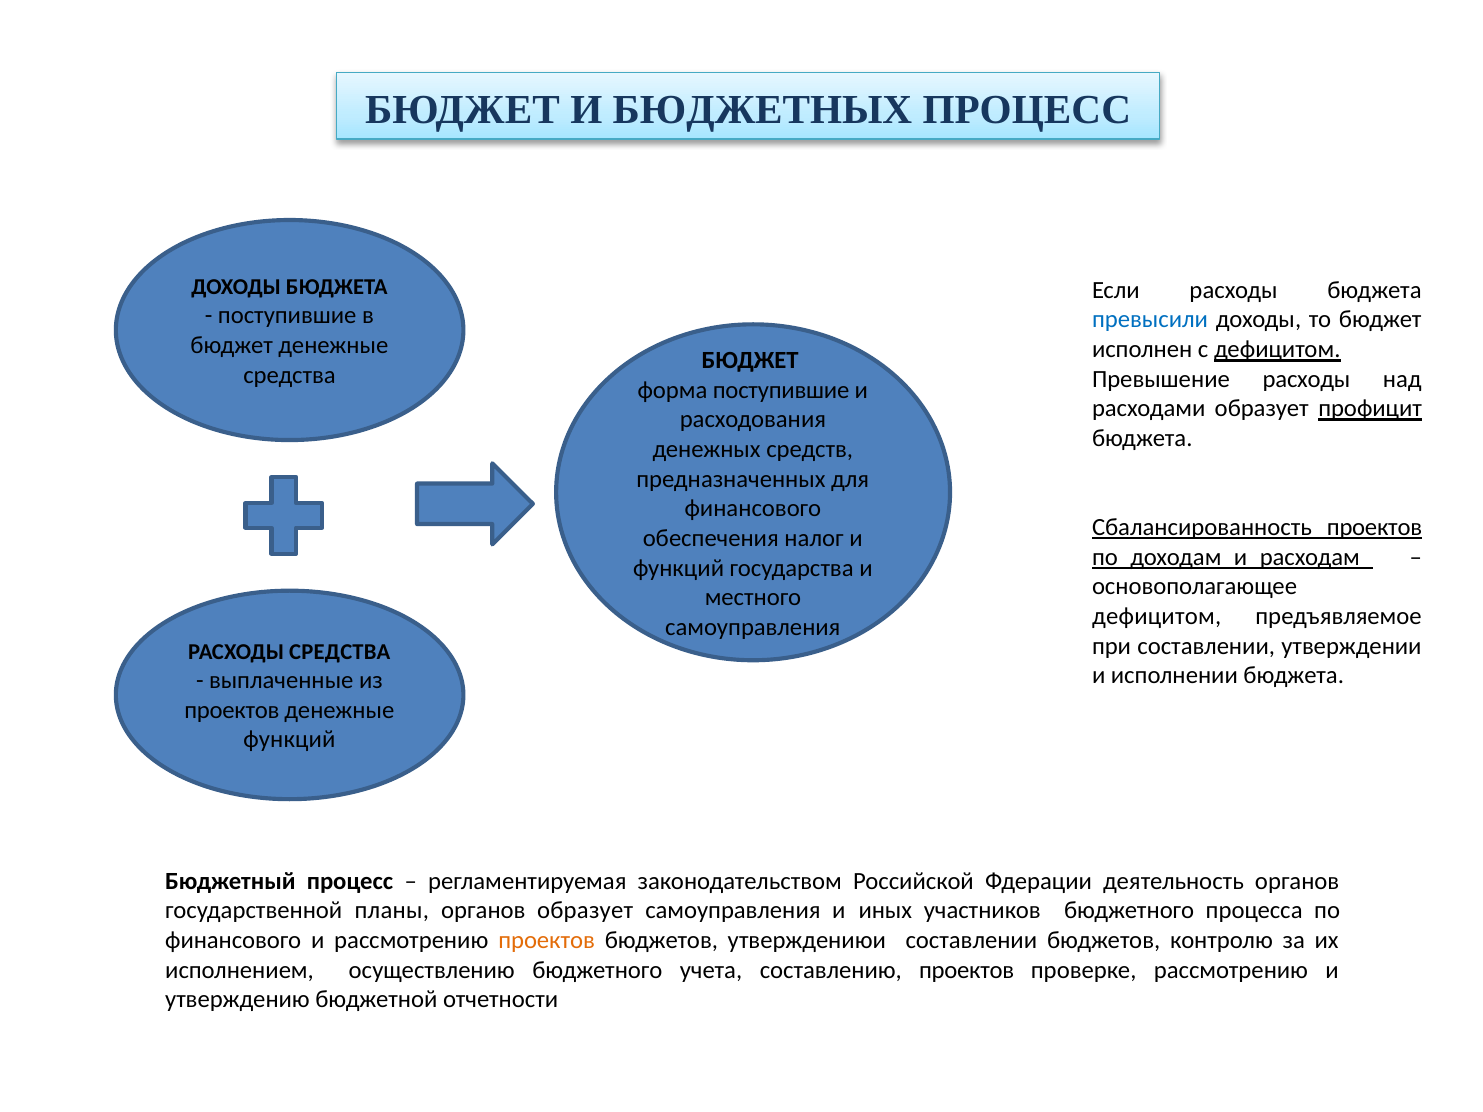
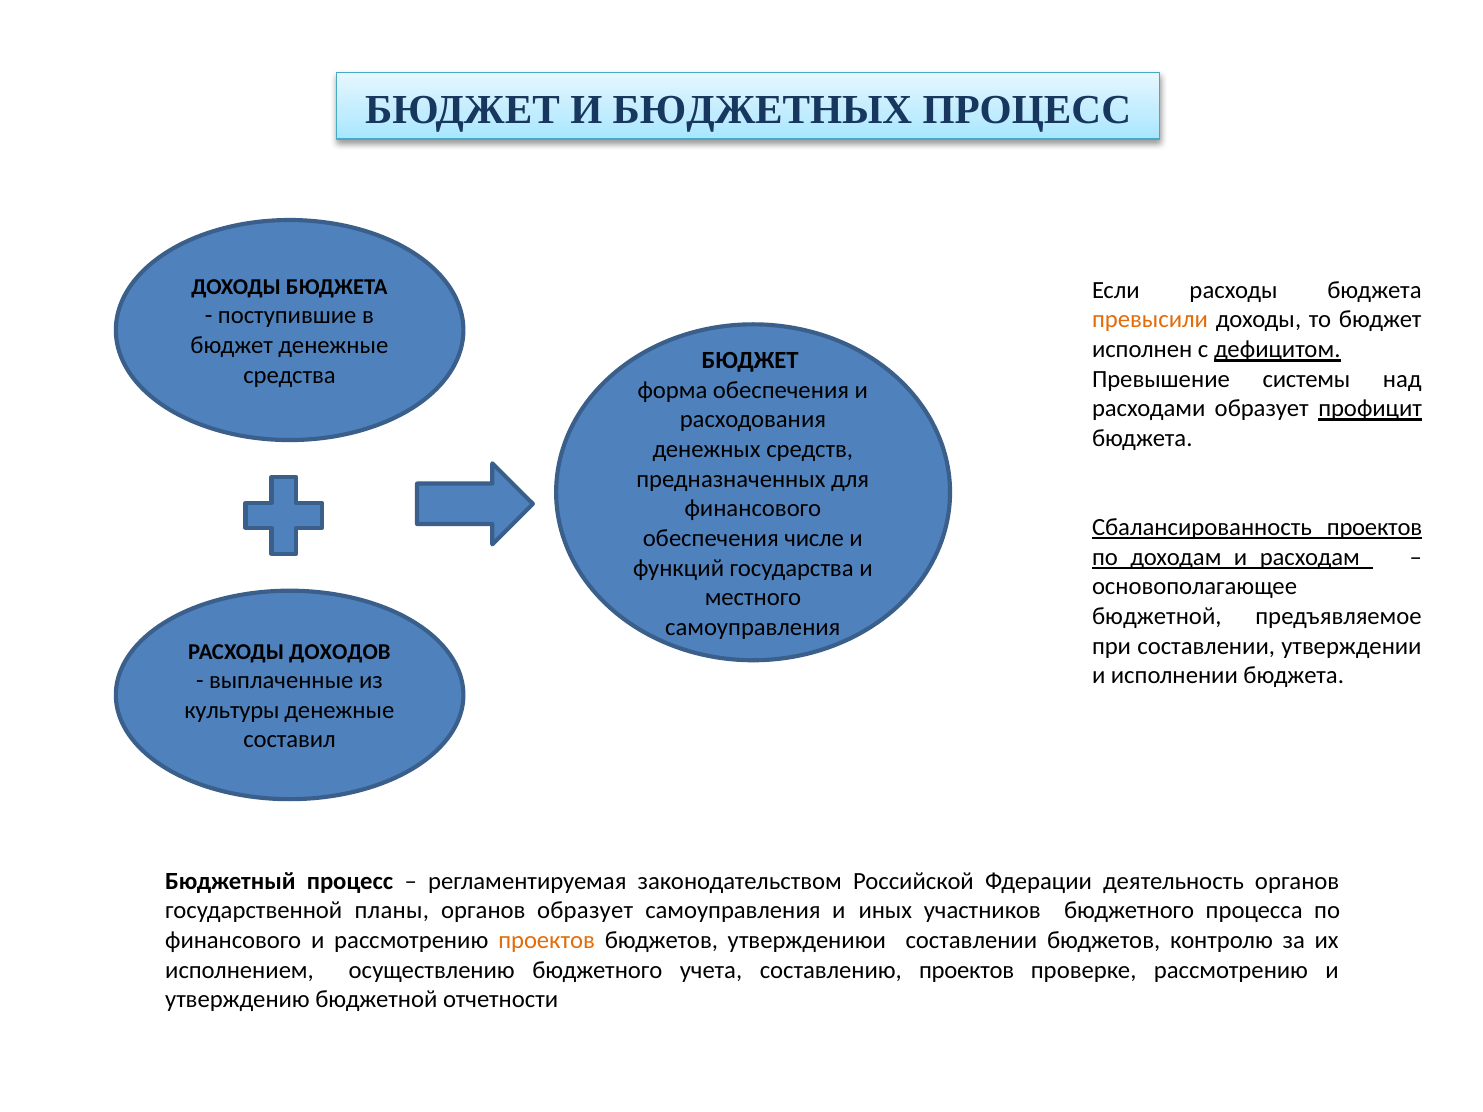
превысили colour: blue -> orange
Превышение расходы: расходы -> системы
форма поступившие: поступившие -> обеспечения
налог: налог -> числе
дефицитом at (1157, 617): дефицитом -> бюджетной
РАСХОДЫ СРЕДСТВА: СРЕДСТВА -> ДОХОДОВ
проектов at (232, 710): проектов -> культуры
функций at (289, 740): функций -> составил
